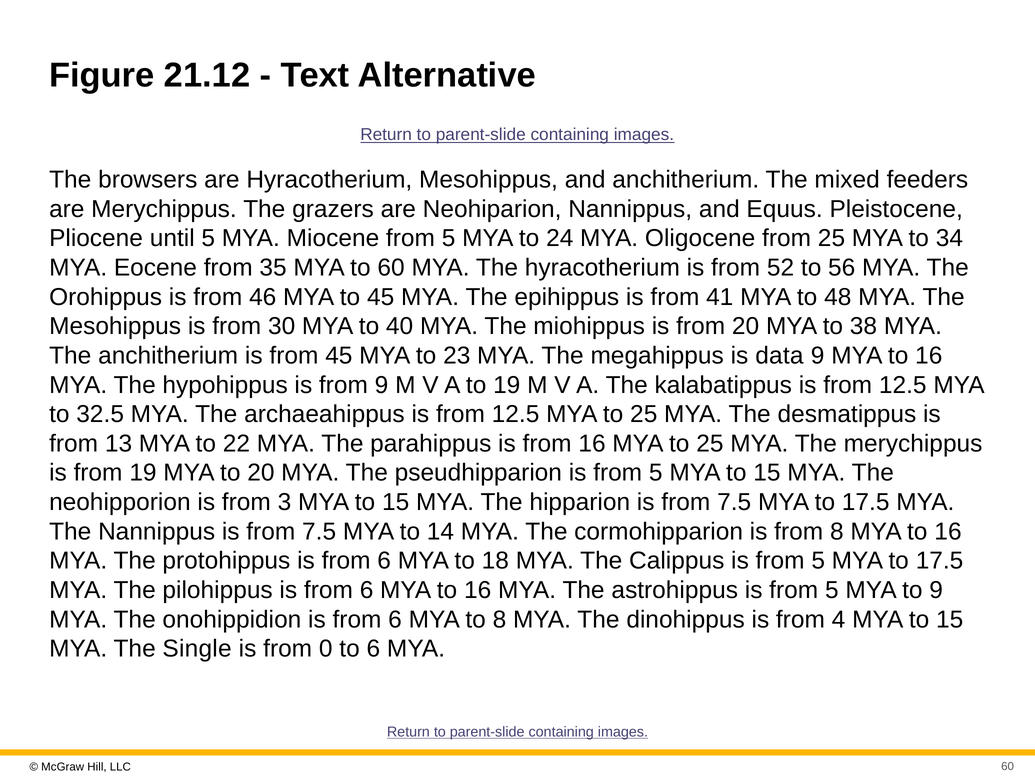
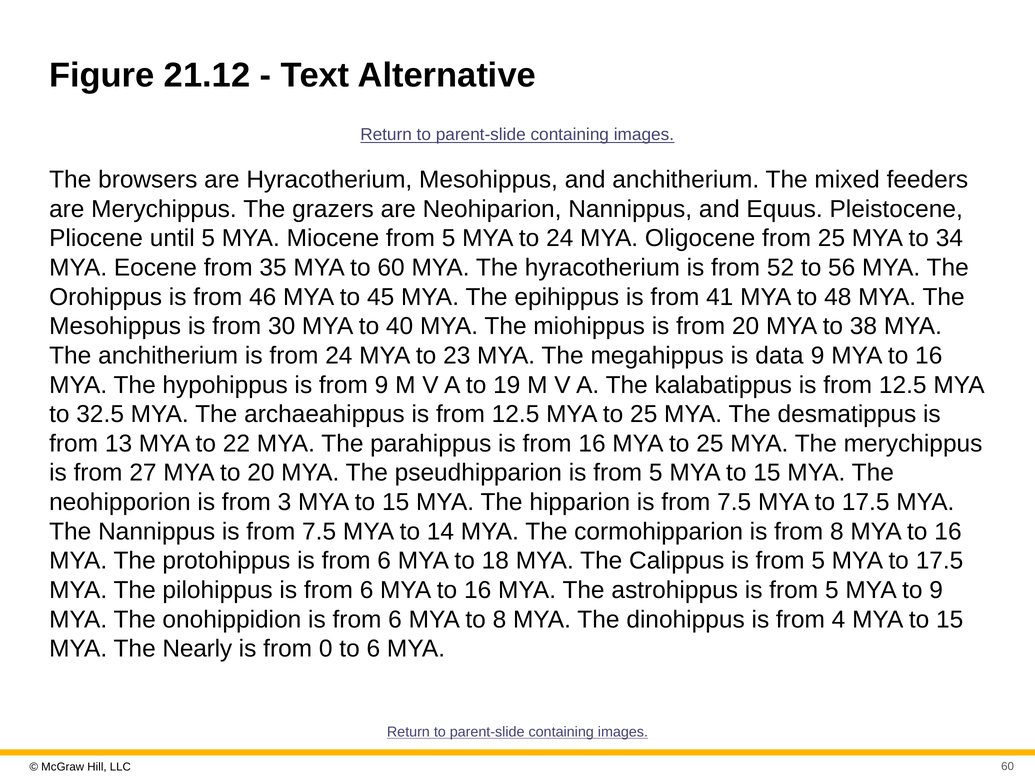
from 45: 45 -> 24
from 19: 19 -> 27
Single: Single -> Nearly
